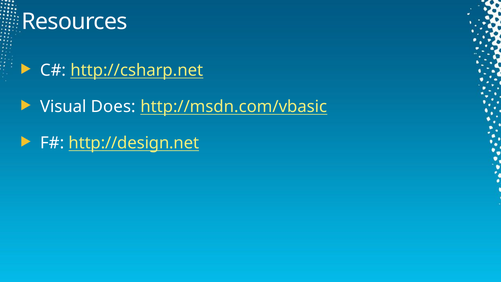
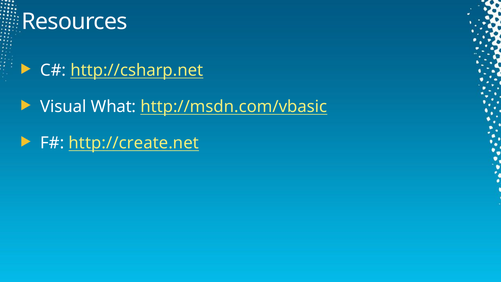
Does: Does -> What
http://design.net: http://design.net -> http://create.net
